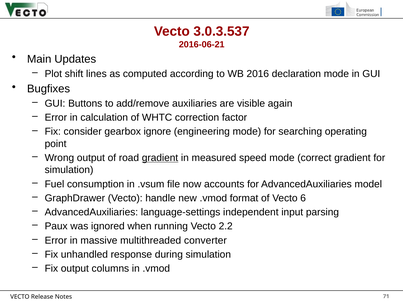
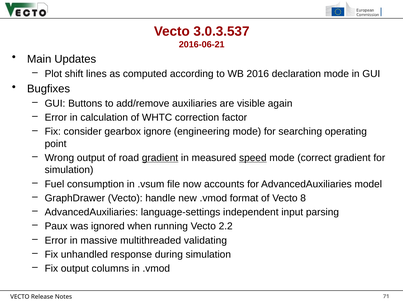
speed underline: none -> present
6: 6 -> 8
converter: converter -> validating
